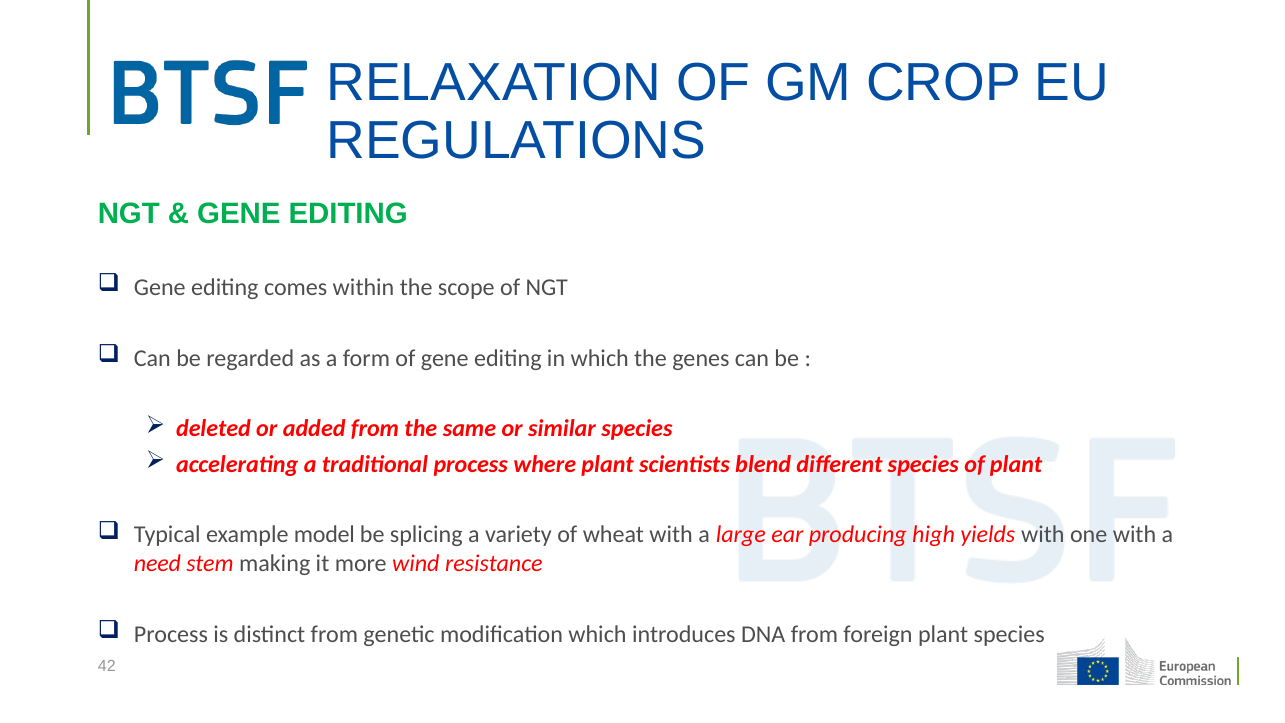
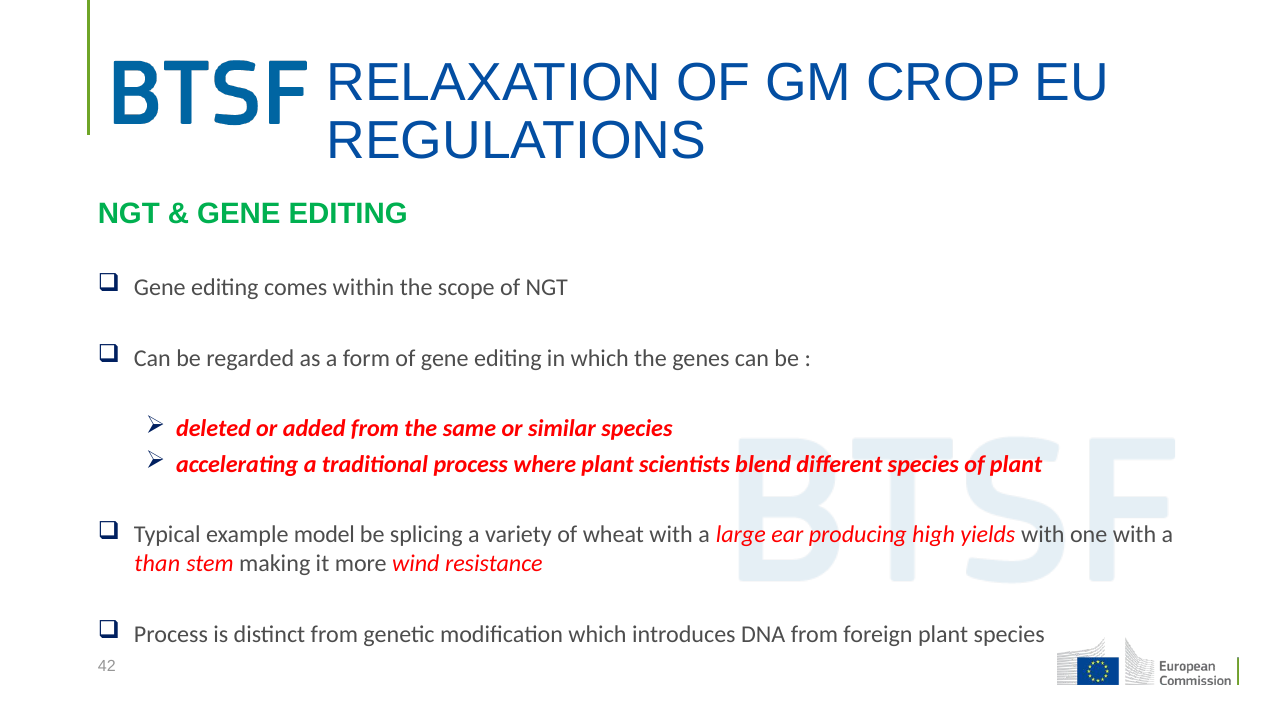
need: need -> than
